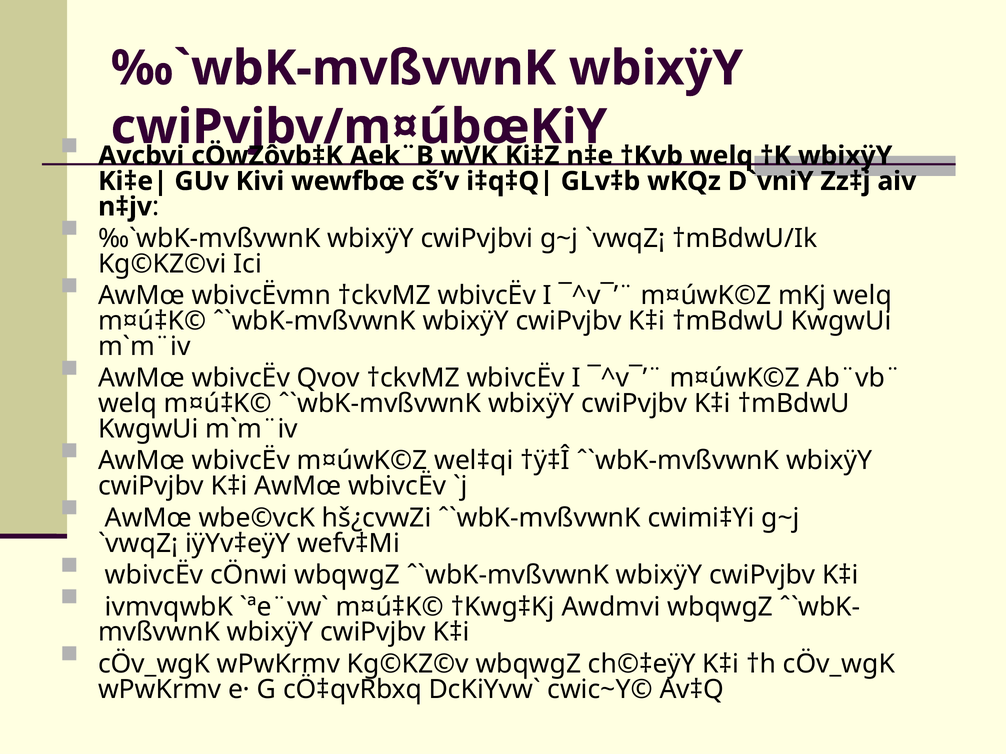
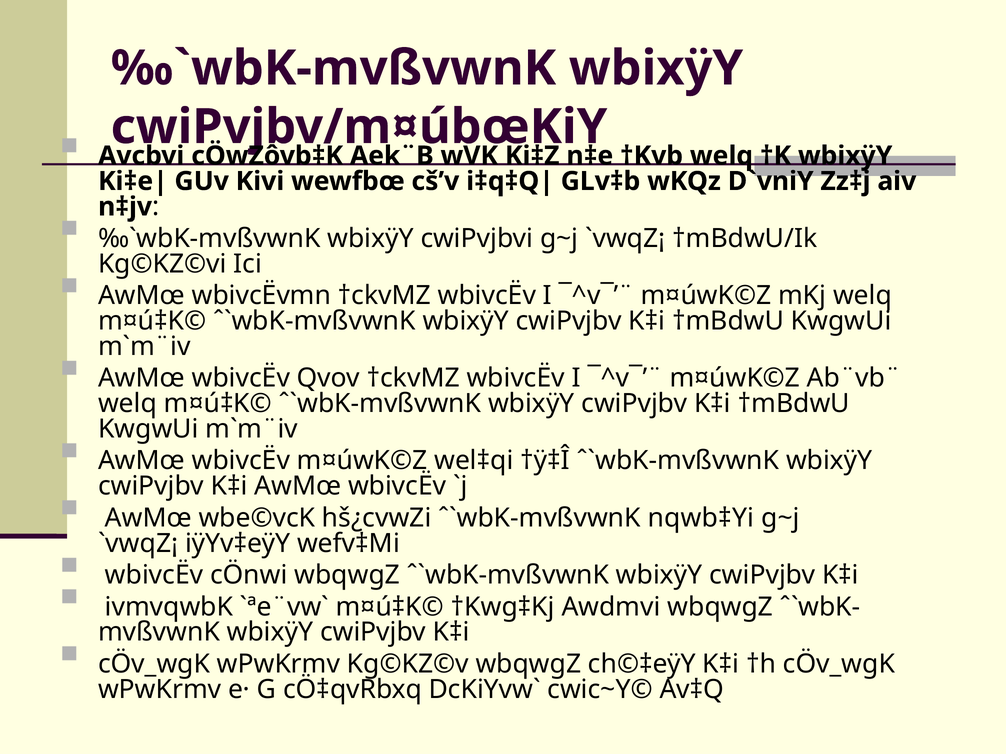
cwimi‡Yi: cwimi‡Yi -> nqwb‡Yi
